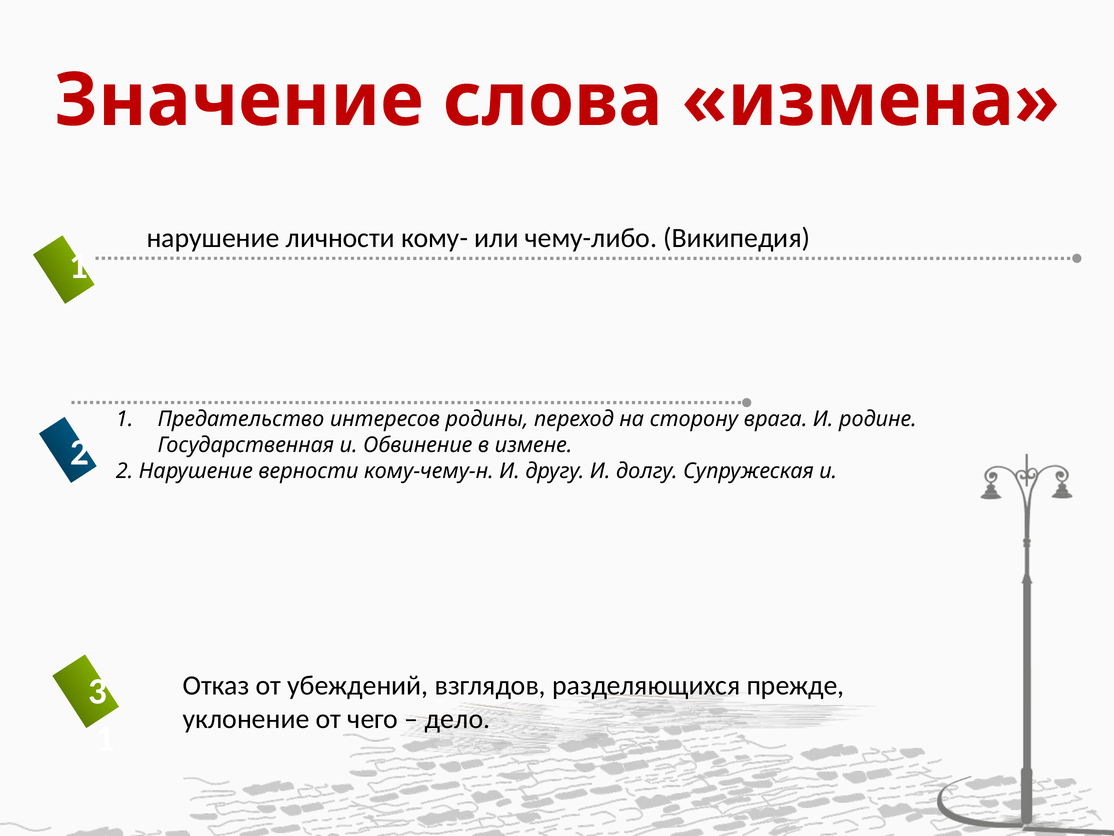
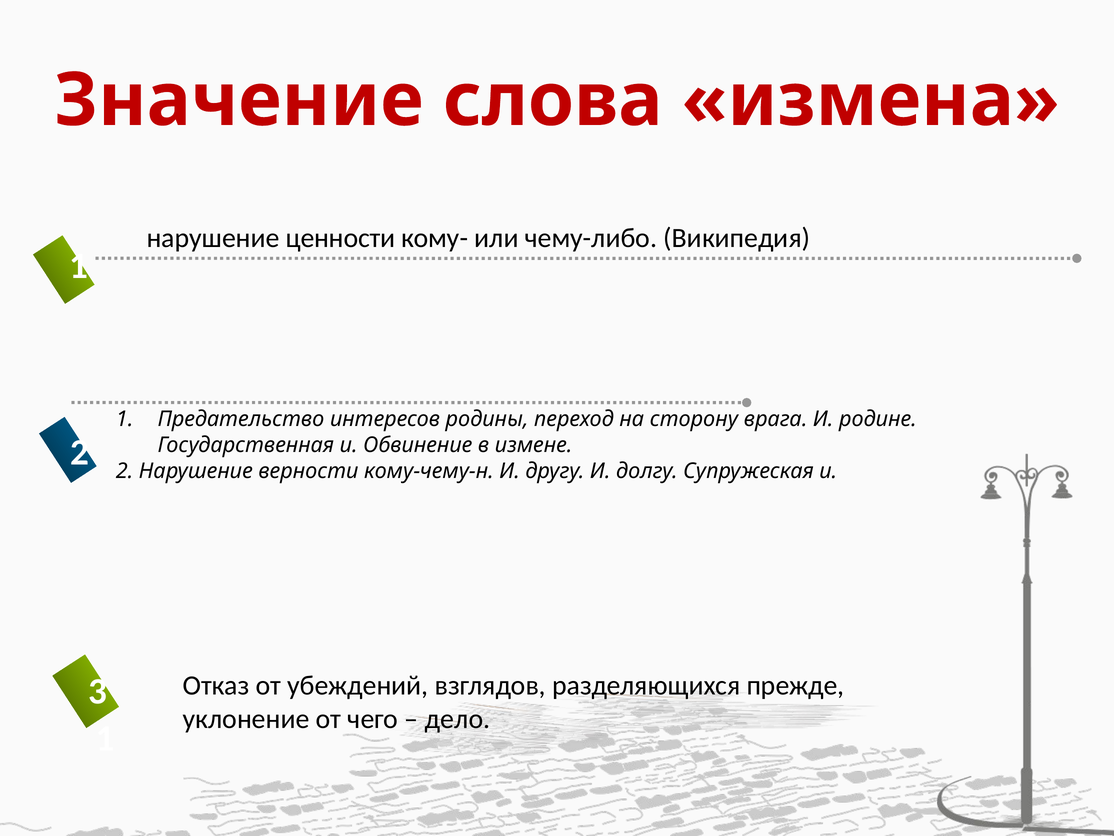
личности: личности -> ценности
